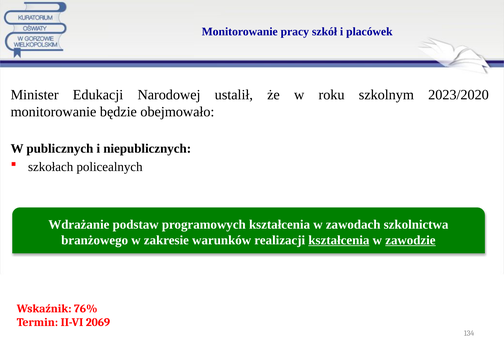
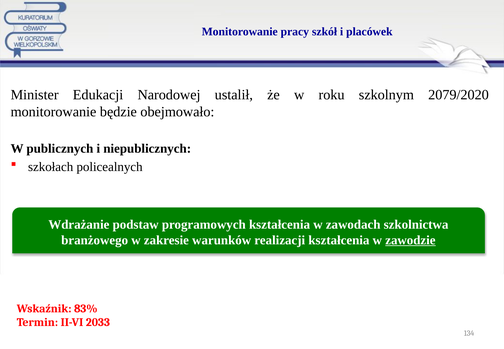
2023/2020: 2023/2020 -> 2079/2020
kształcenia at (339, 240) underline: present -> none
76%: 76% -> 83%
2069: 2069 -> 2033
